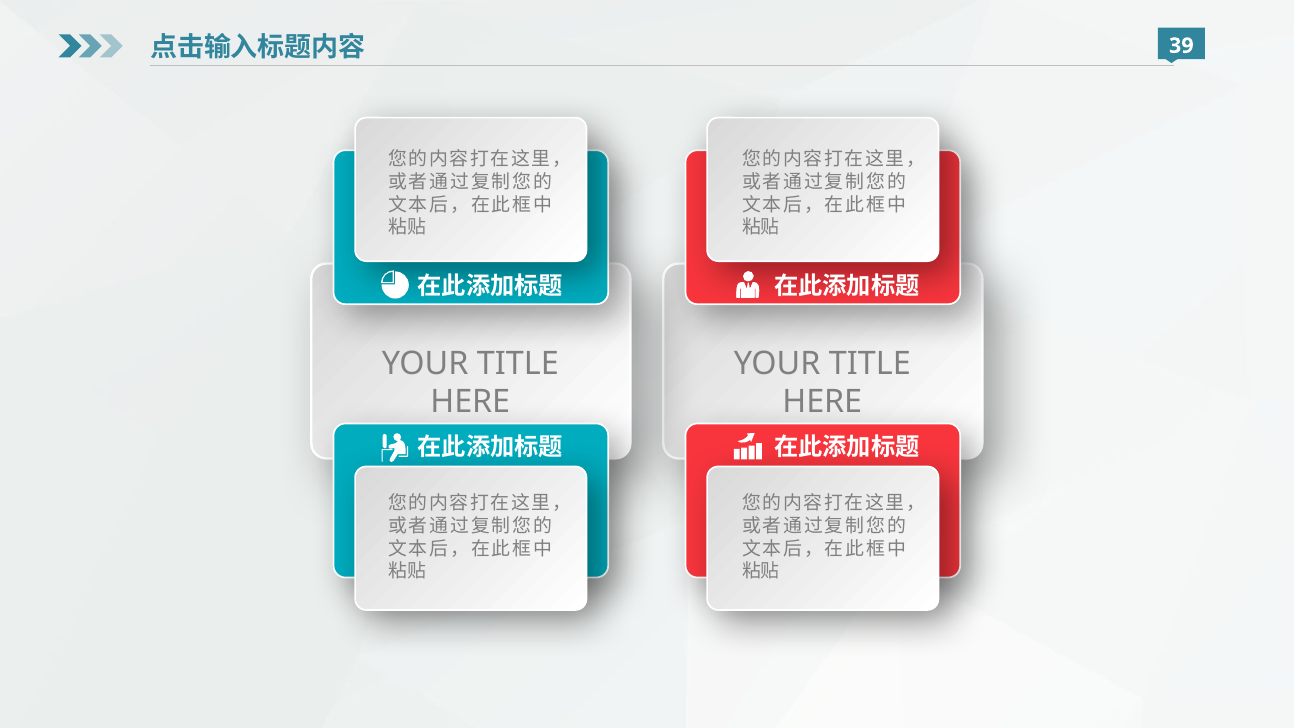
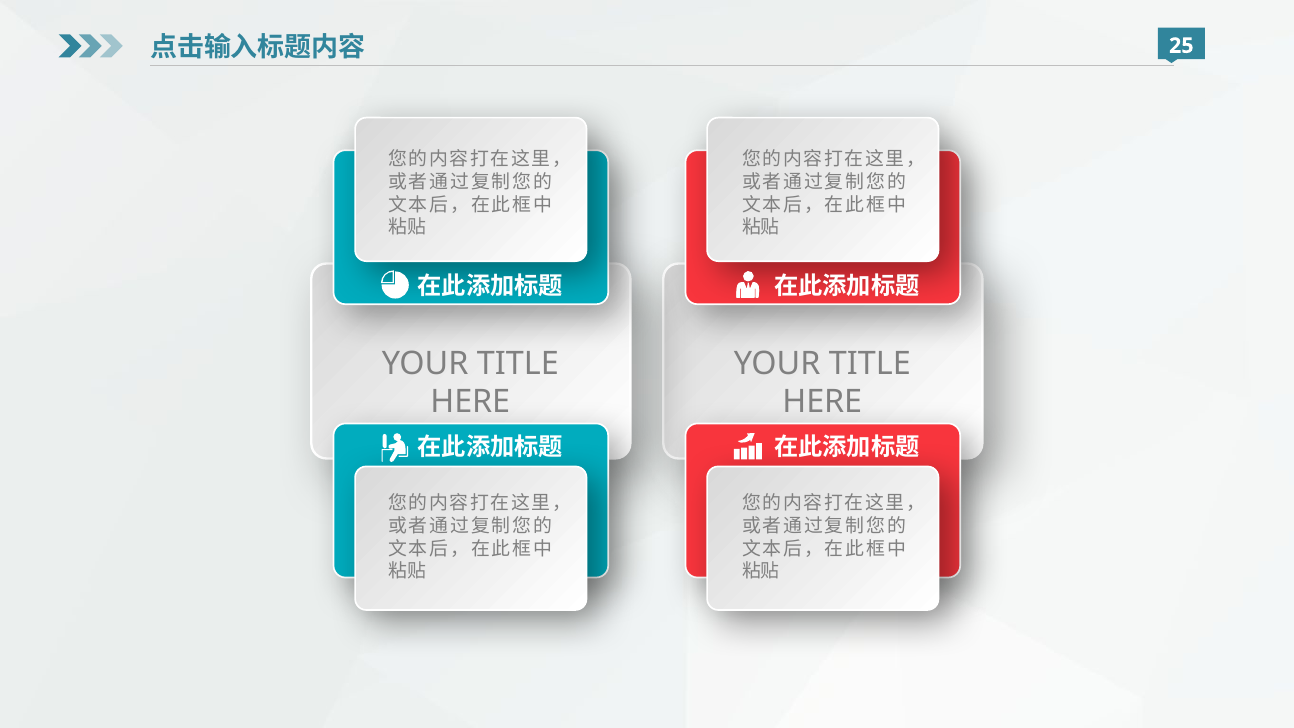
39: 39 -> 25
